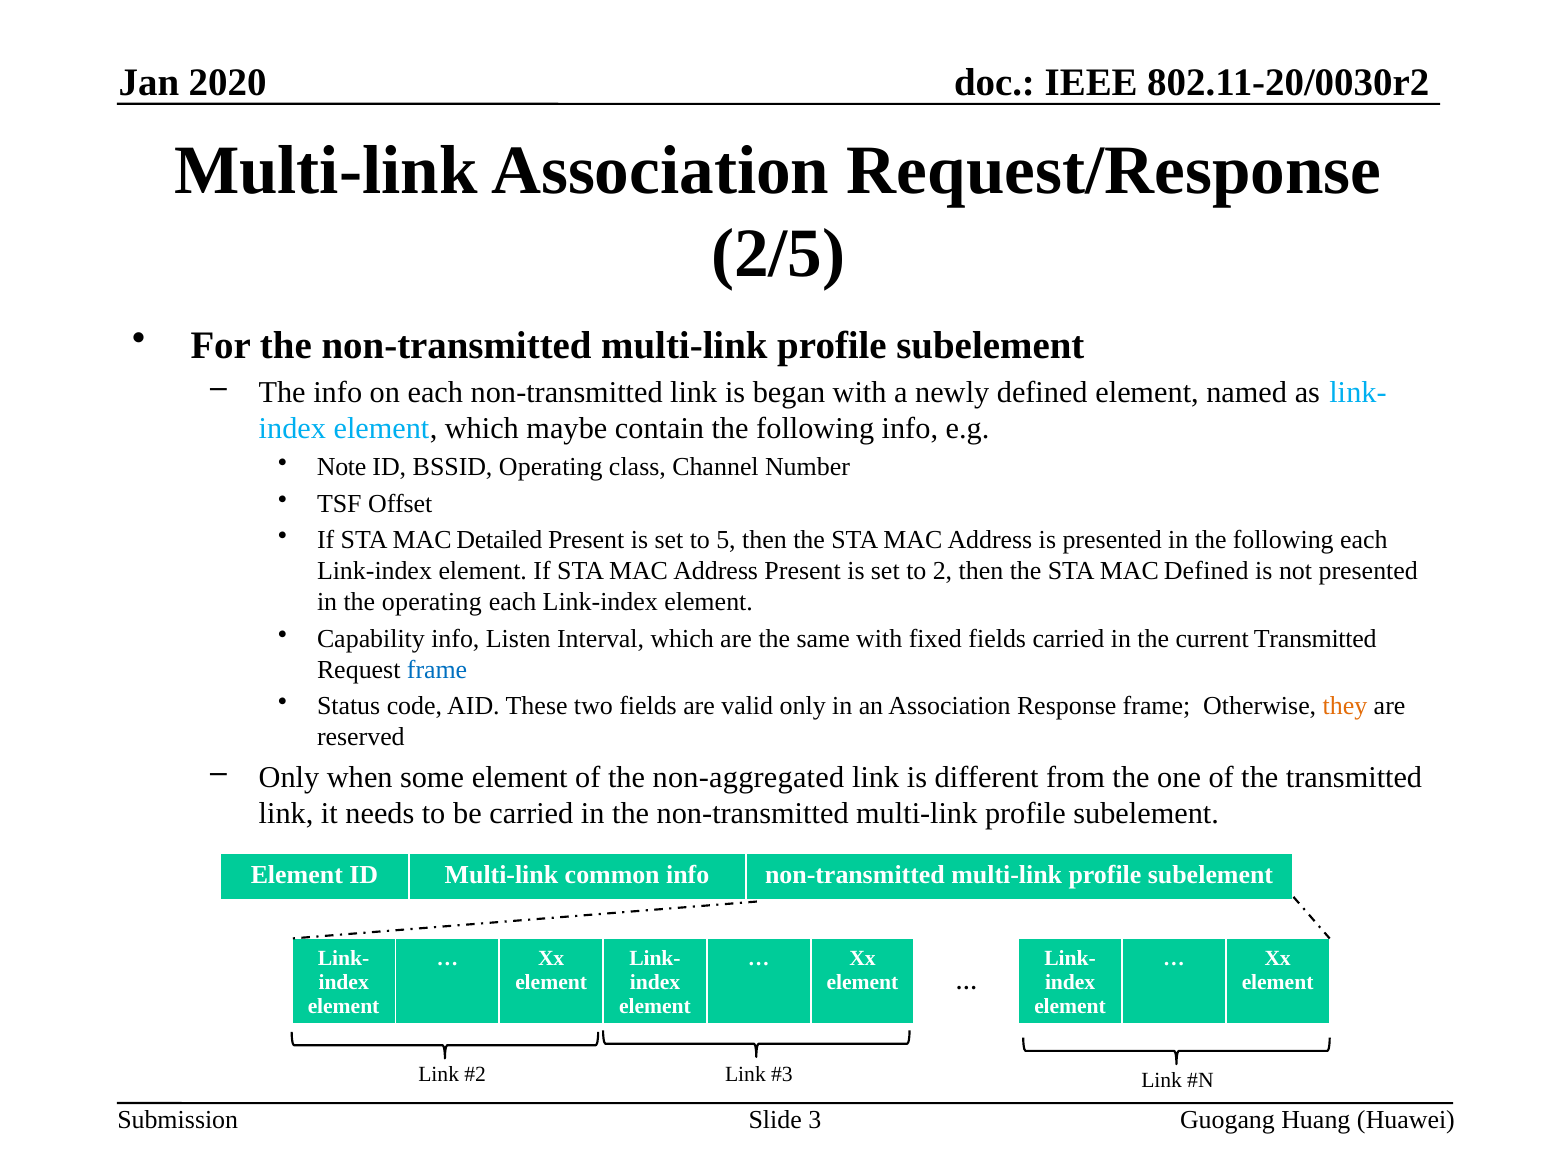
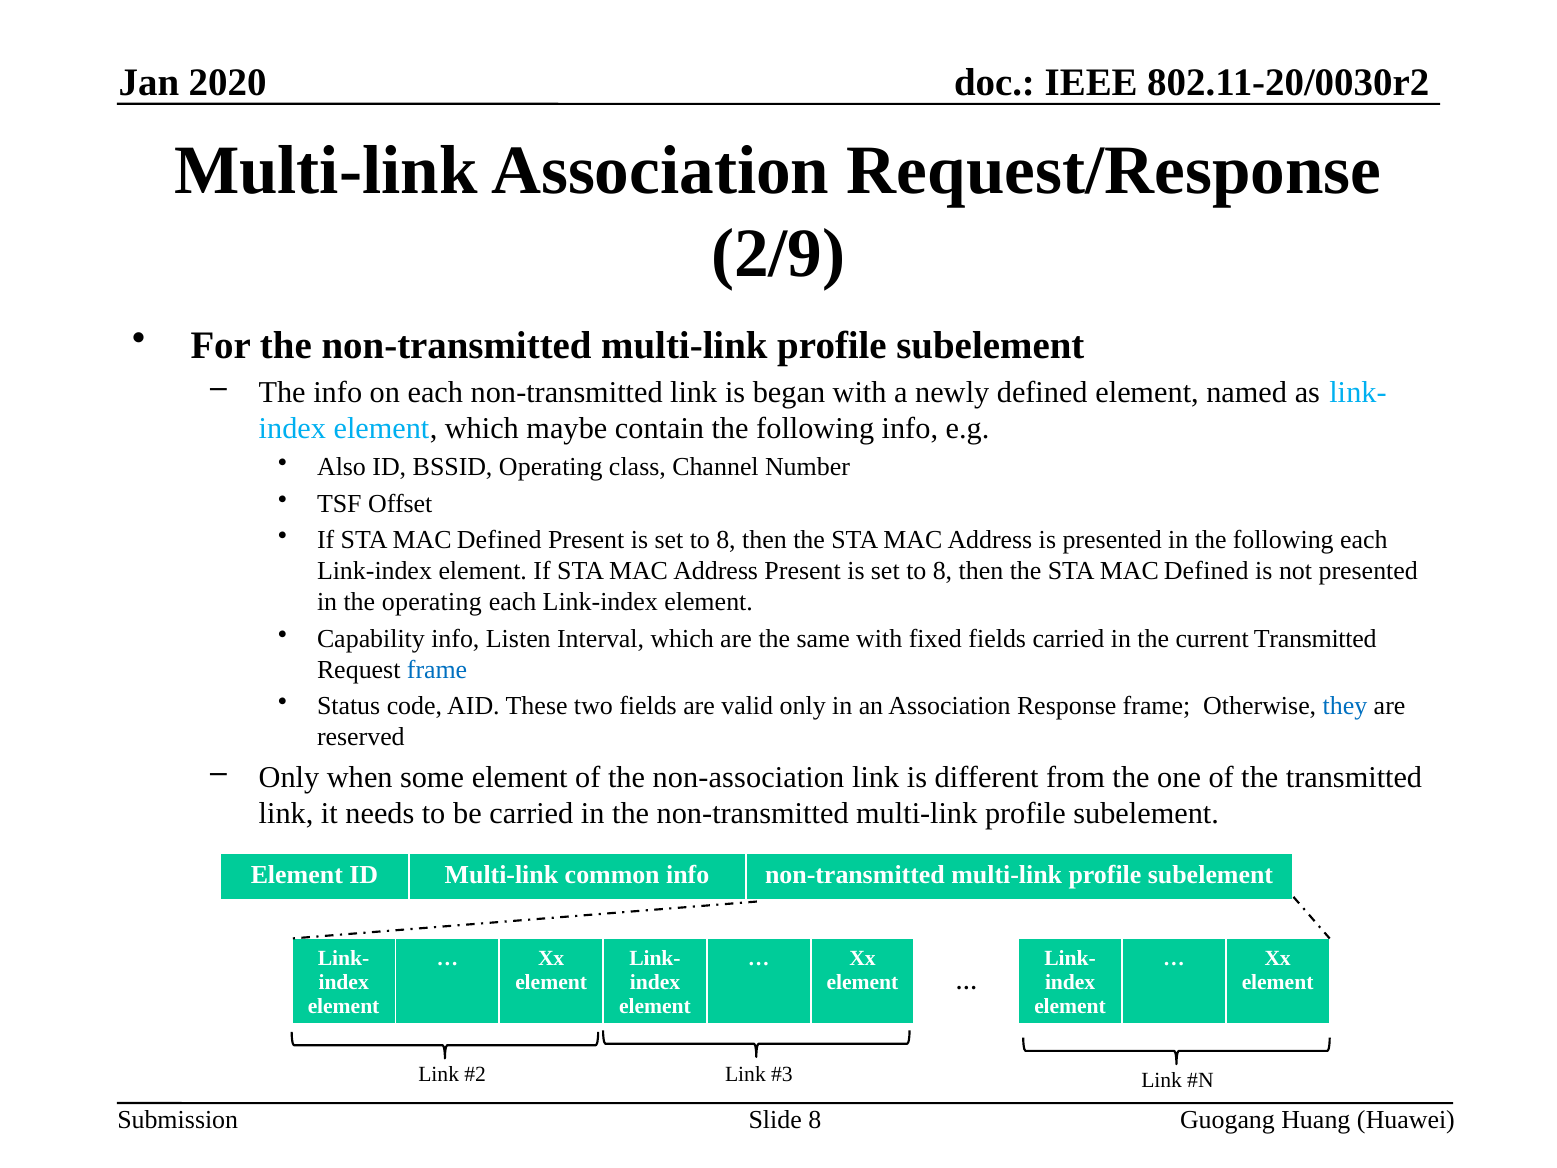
2/5: 2/5 -> 2/9
Note: Note -> Also
If STA MAC Detailed: Detailed -> Defined
5 at (726, 540): 5 -> 8
2 at (942, 571): 2 -> 8
they colour: orange -> blue
non-aggregated: non-aggregated -> non-association
Slide 3: 3 -> 8
